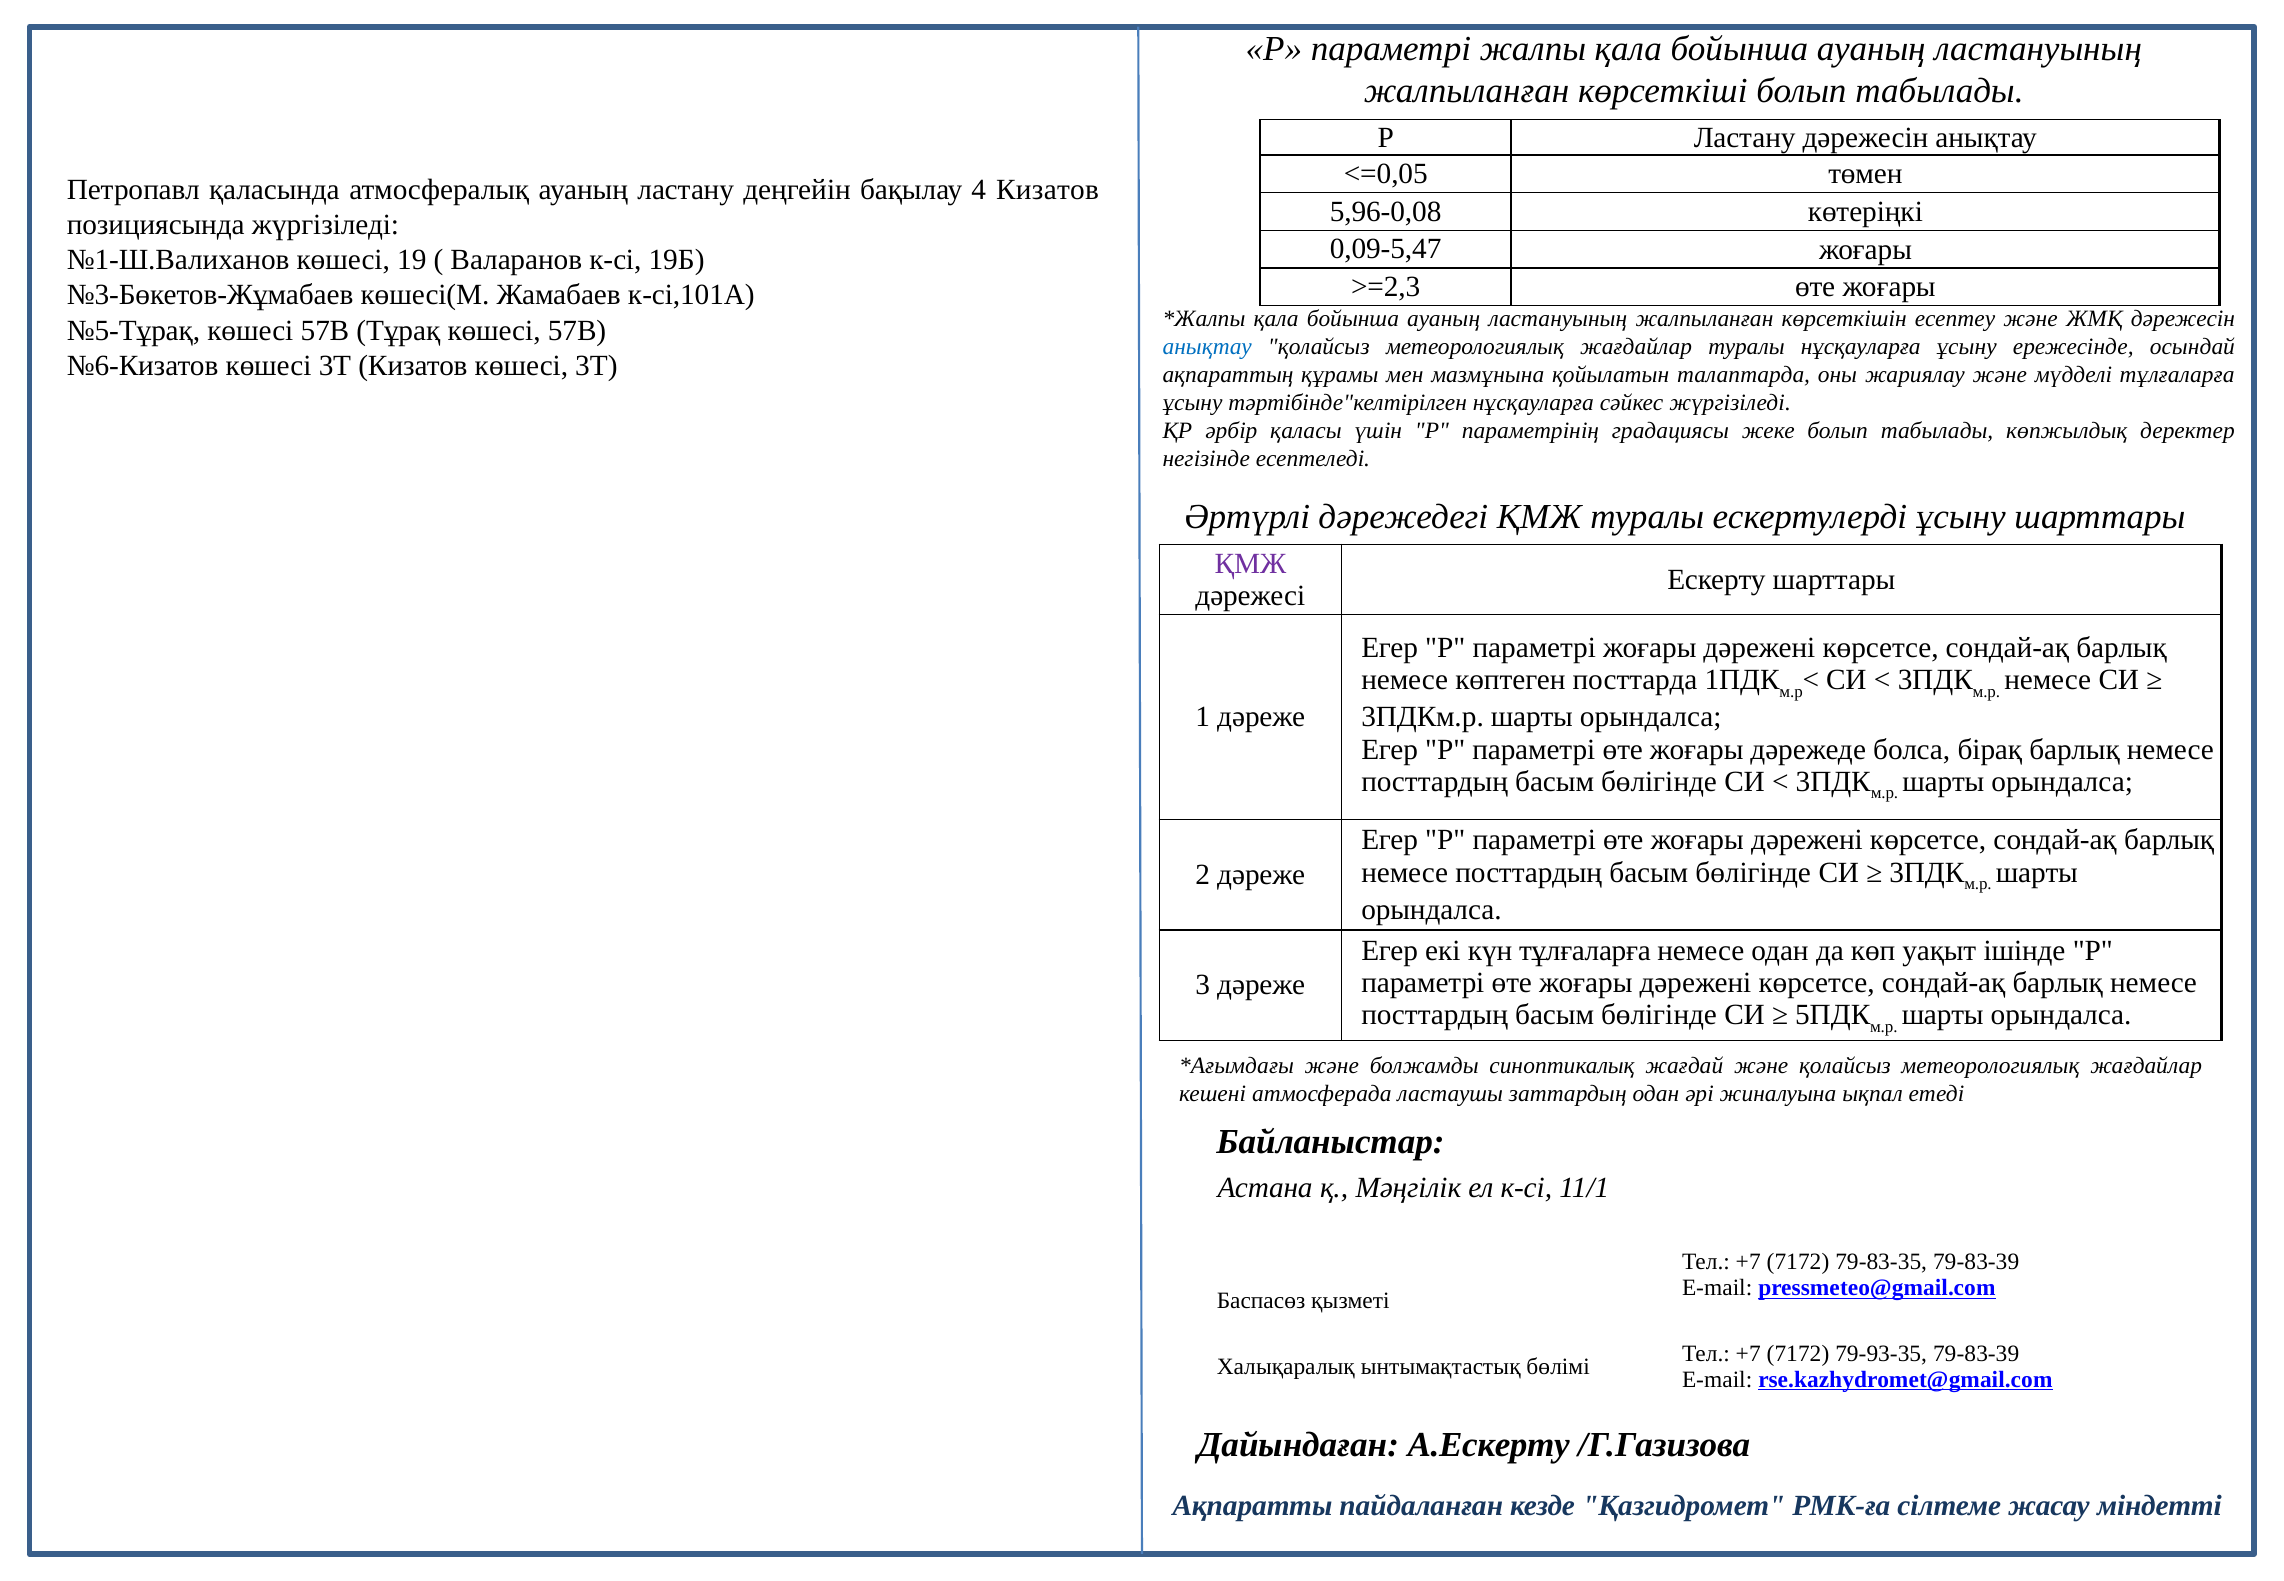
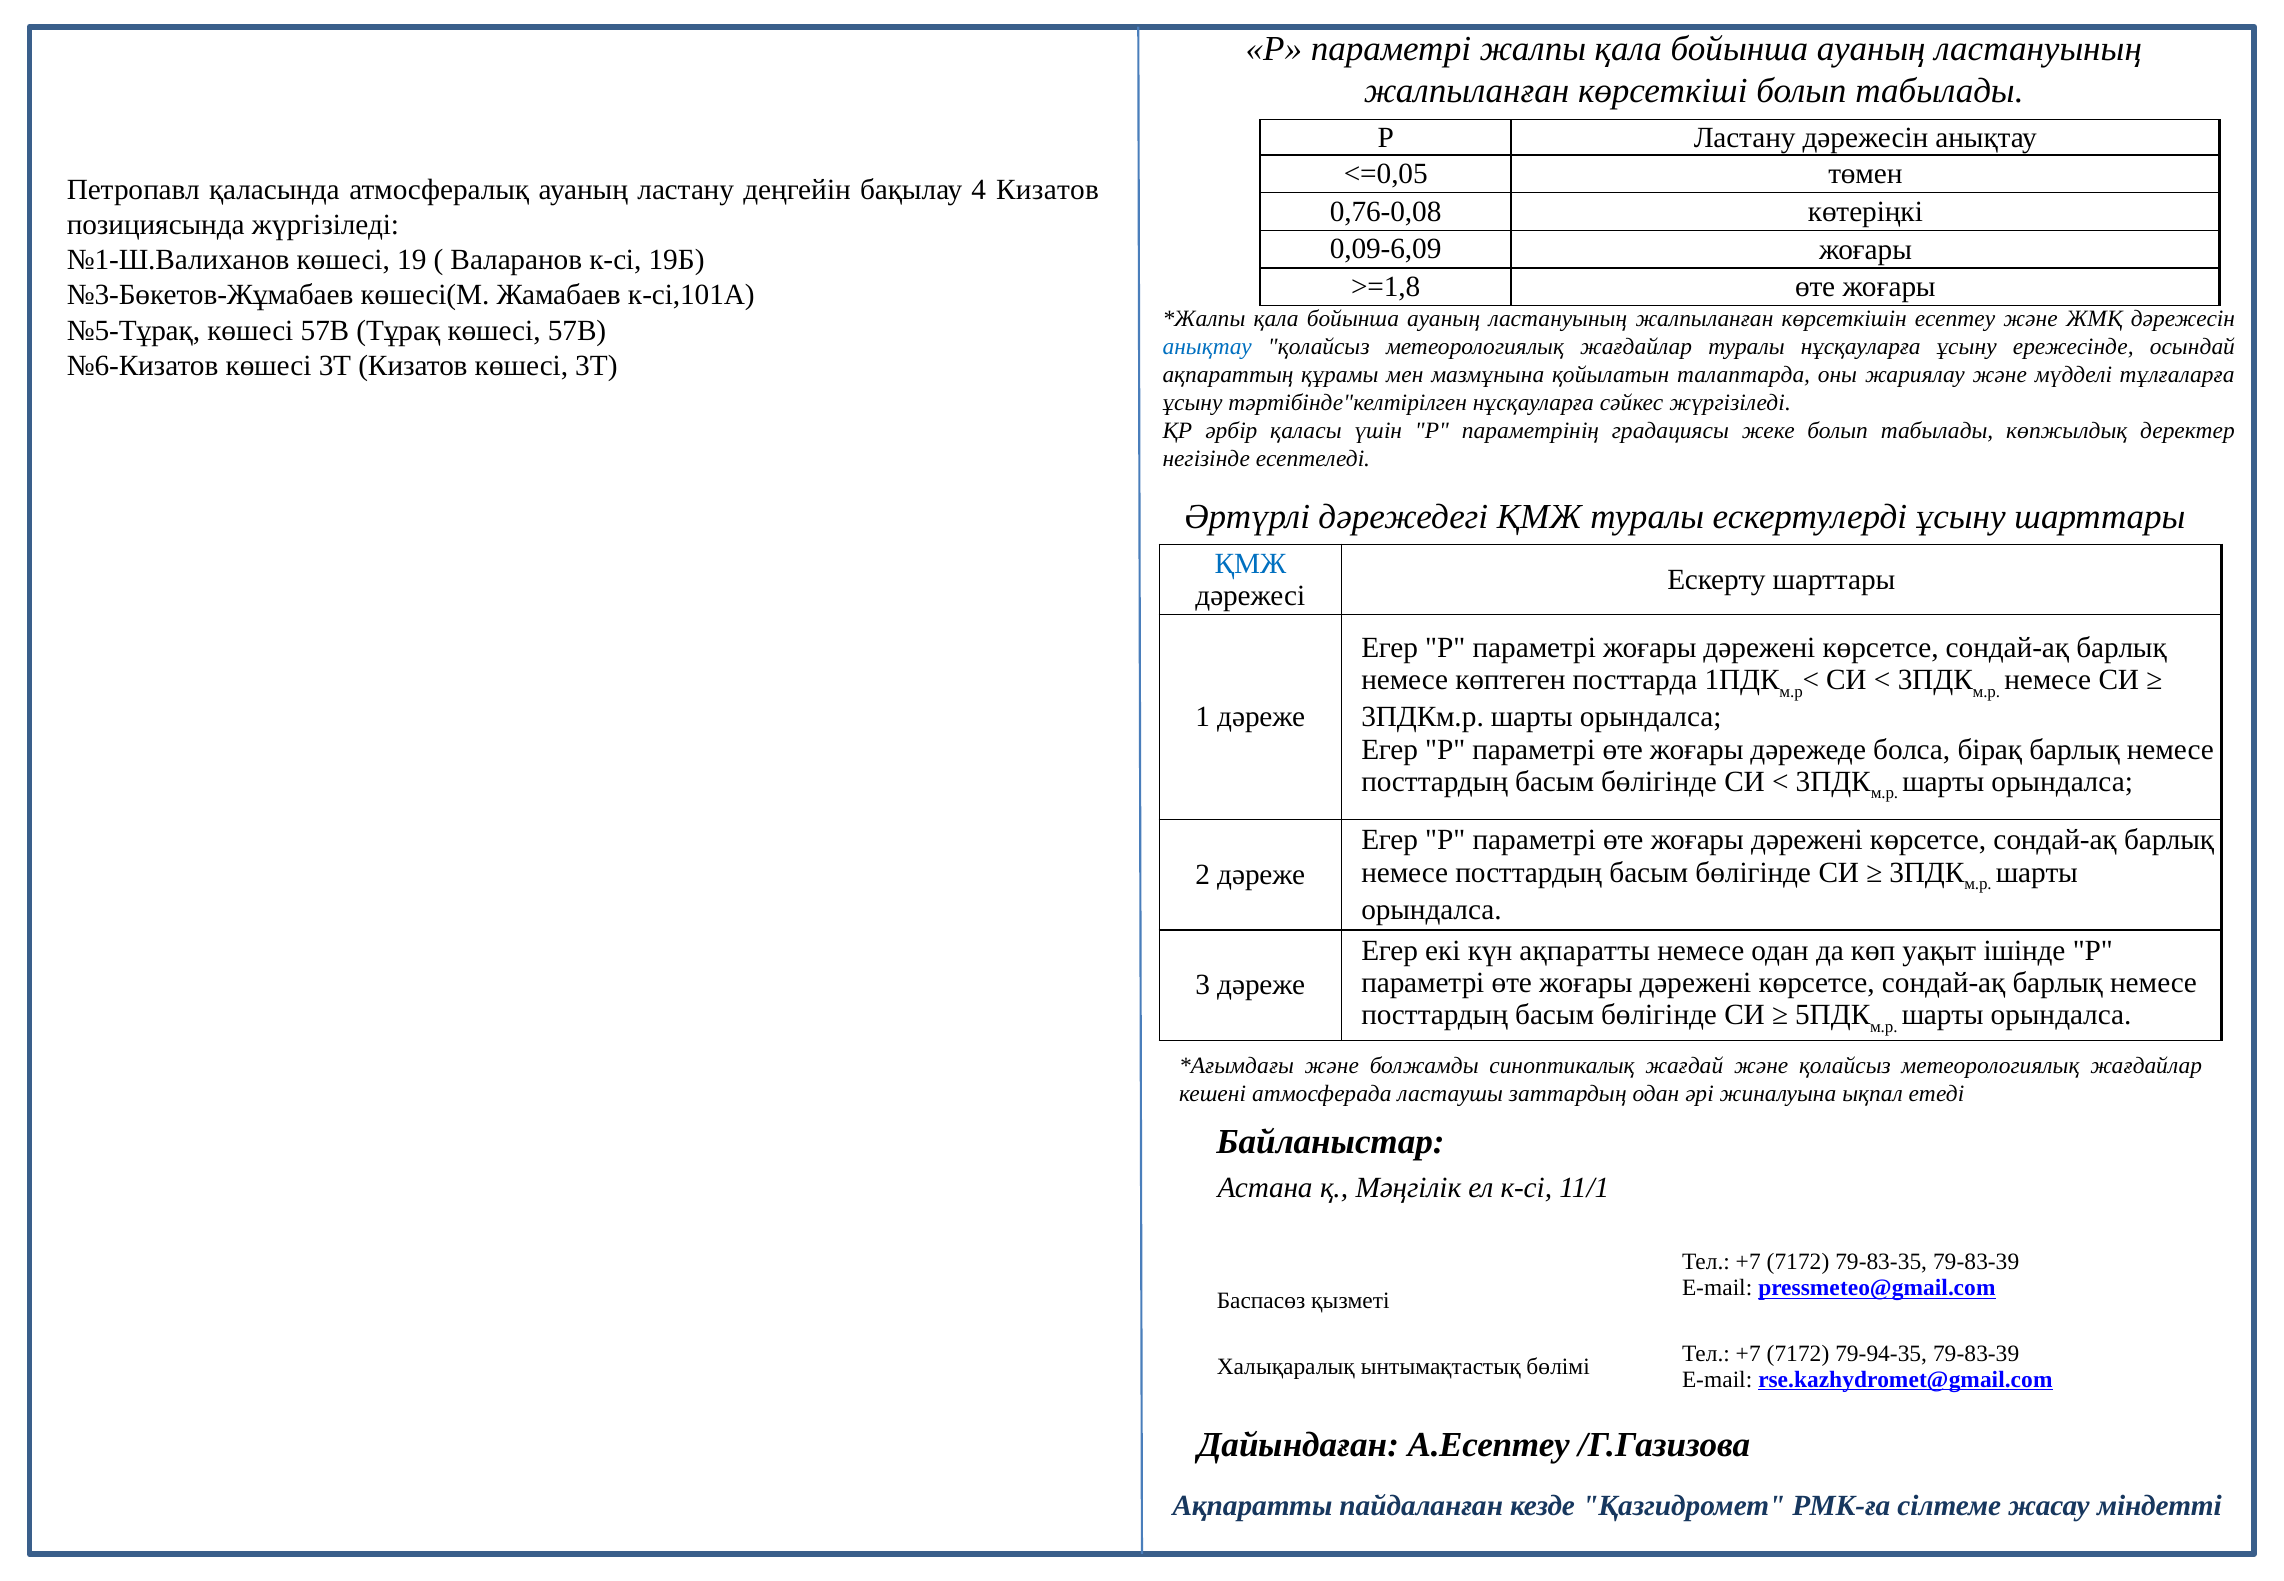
5,96-0,08: 5,96-0,08 -> 0,76-0,08
0,09-5,47: 0,09-5,47 -> 0,09-6,09
>=2,3: >=2,3 -> >=1,8
ҚМЖ at (1250, 564) colour: purple -> blue
күн тұлғаларға: тұлғаларға -> ақпаратты
79-93-35: 79-93-35 -> 79-94-35
А.Ескерту: А.Ескерту -> А.Есептеу
